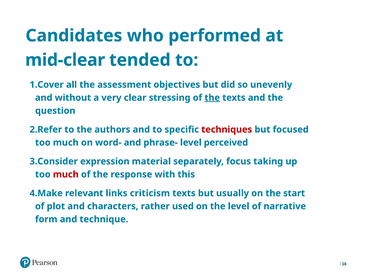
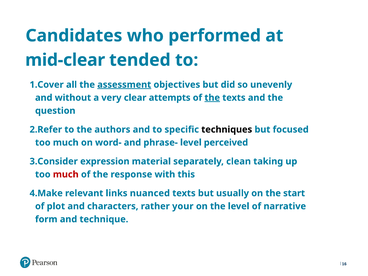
assessment underline: none -> present
stressing: stressing -> attempts
techniques colour: red -> black
focus: focus -> clean
criticism: criticism -> nuanced
used: used -> your
